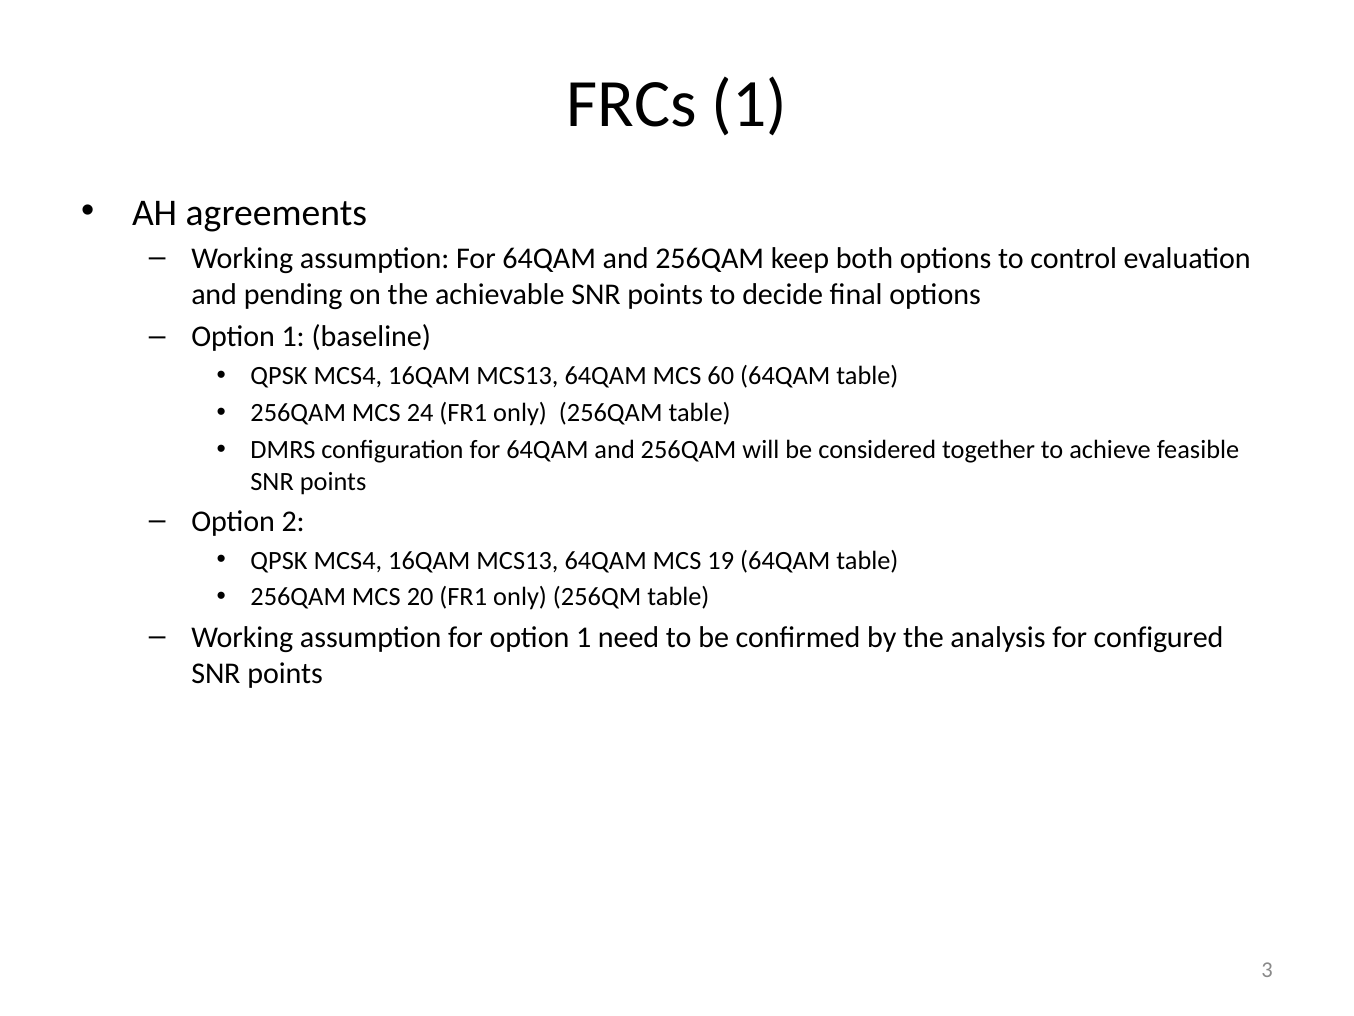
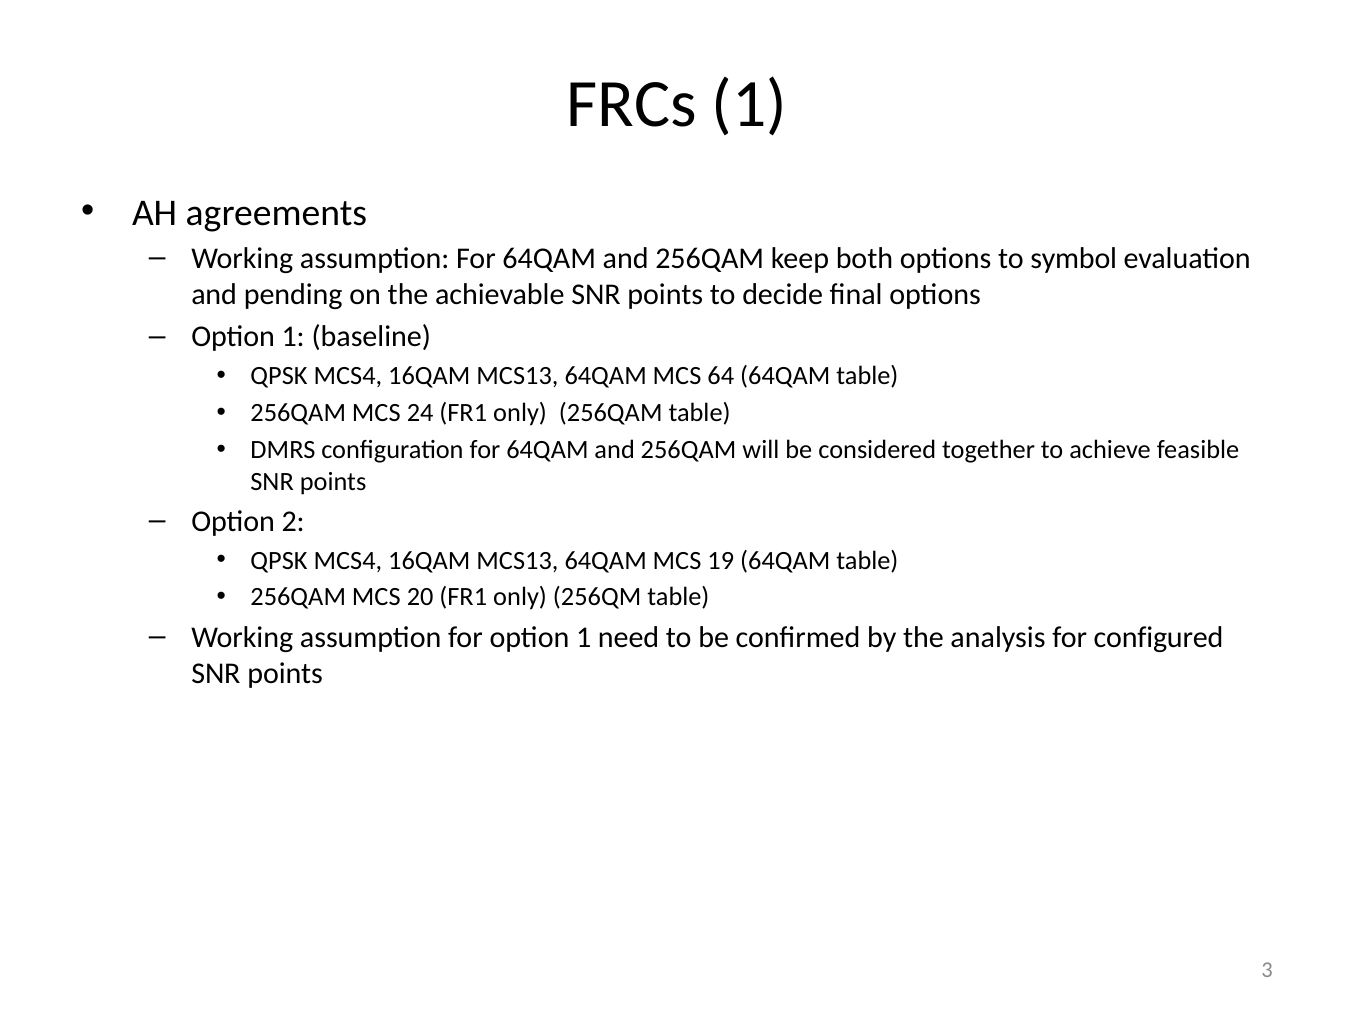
control: control -> symbol
60: 60 -> 64
